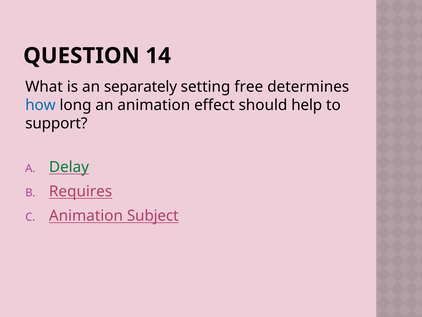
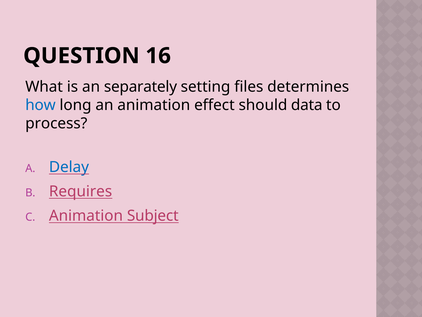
14: 14 -> 16
free: free -> files
help: help -> data
support: support -> process
Delay colour: green -> blue
